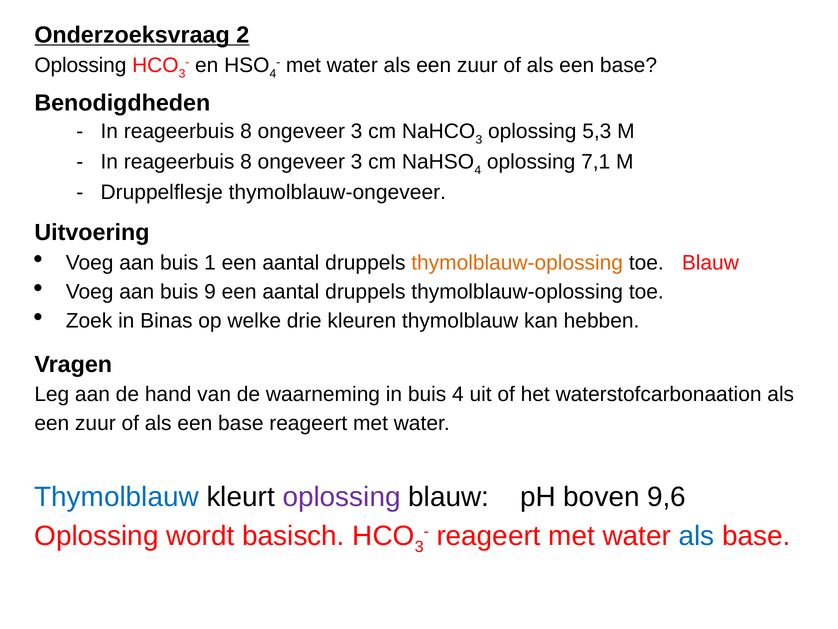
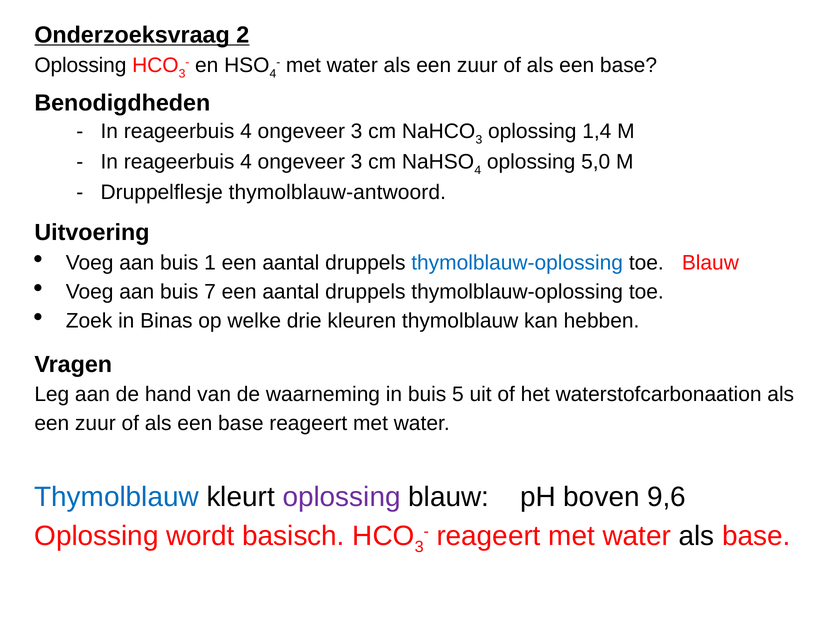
8 at (246, 131): 8 -> 4
5,3: 5,3 -> 1,4
8 at (246, 162): 8 -> 4
7,1: 7,1 -> 5,0
thymolblauw-ongeveer: thymolblauw-ongeveer -> thymolblauw-antwoord
thymolblauw-oplossing at (517, 263) colour: orange -> blue
9: 9 -> 7
buis 4: 4 -> 5
als at (696, 536) colour: blue -> black
